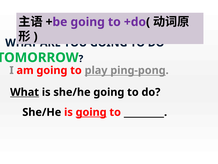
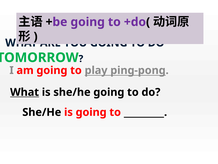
going at (91, 112) underline: present -> none
